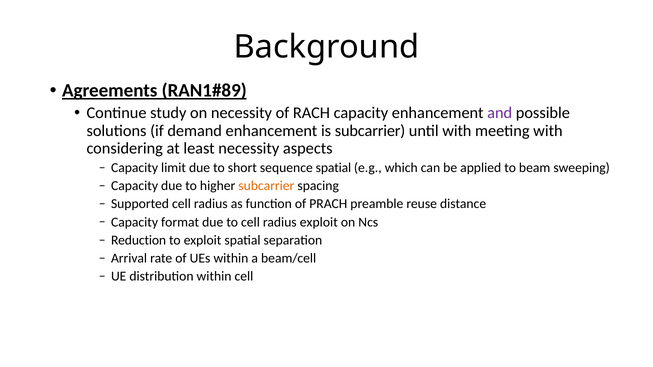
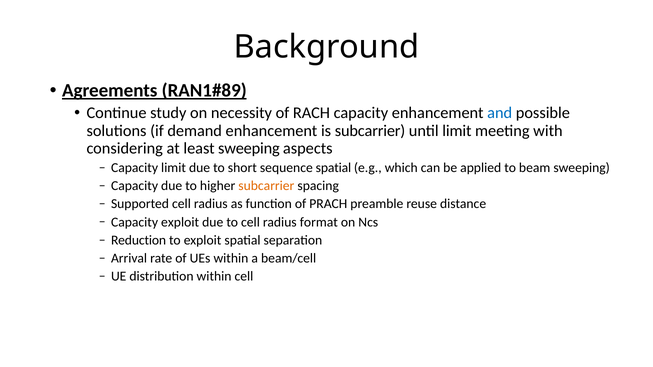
and colour: purple -> blue
until with: with -> limit
least necessity: necessity -> sweeping
Capacity format: format -> exploit
radius exploit: exploit -> format
